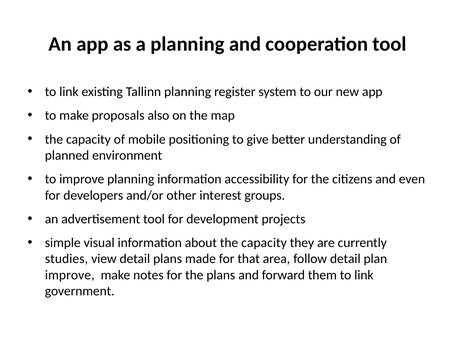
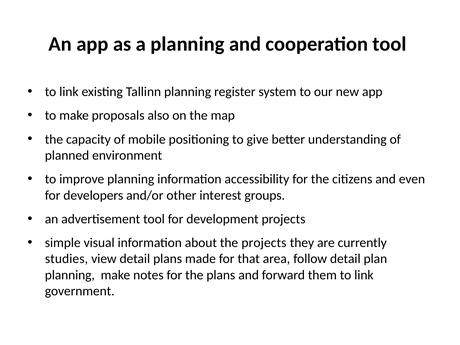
about the capacity: capacity -> projects
improve at (70, 275): improve -> planning
